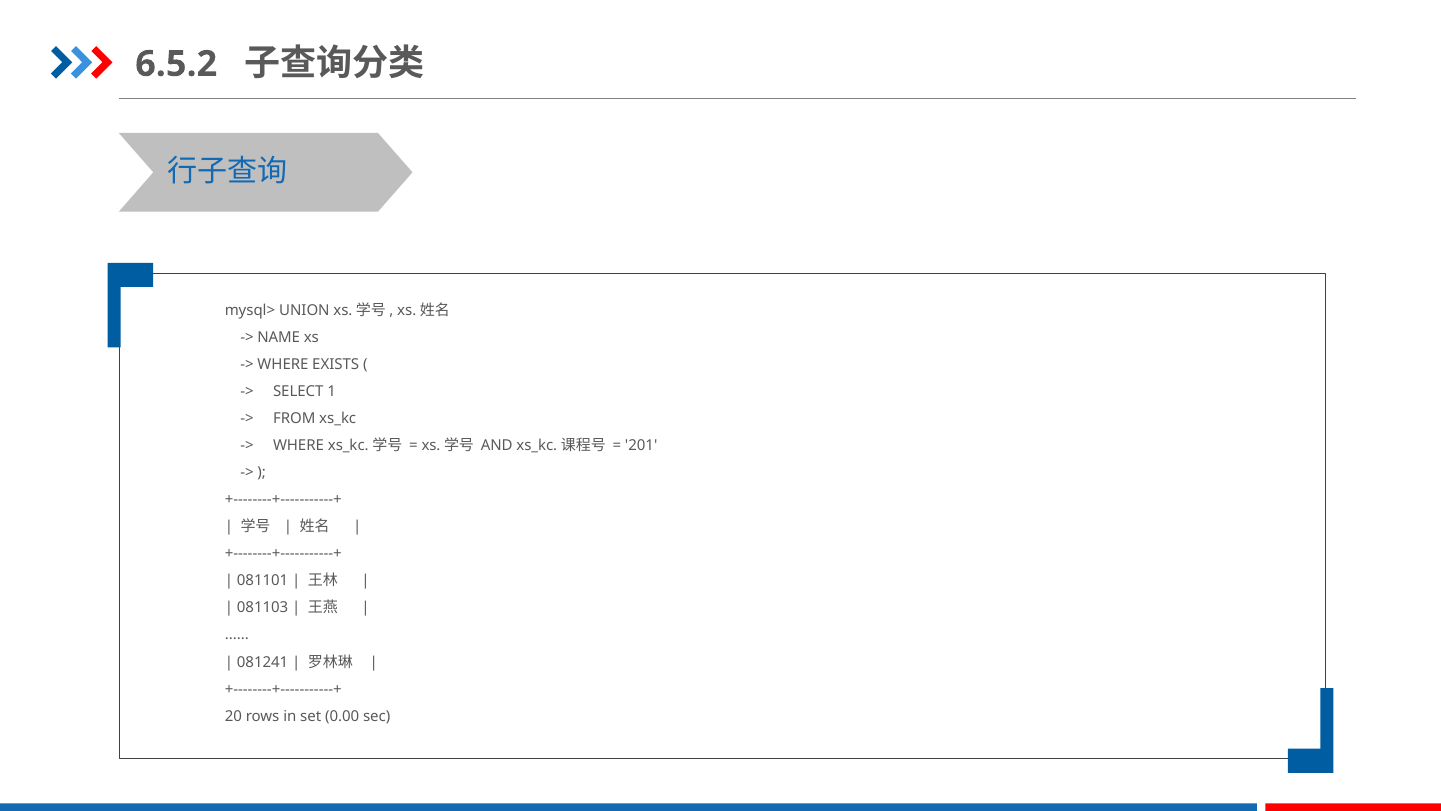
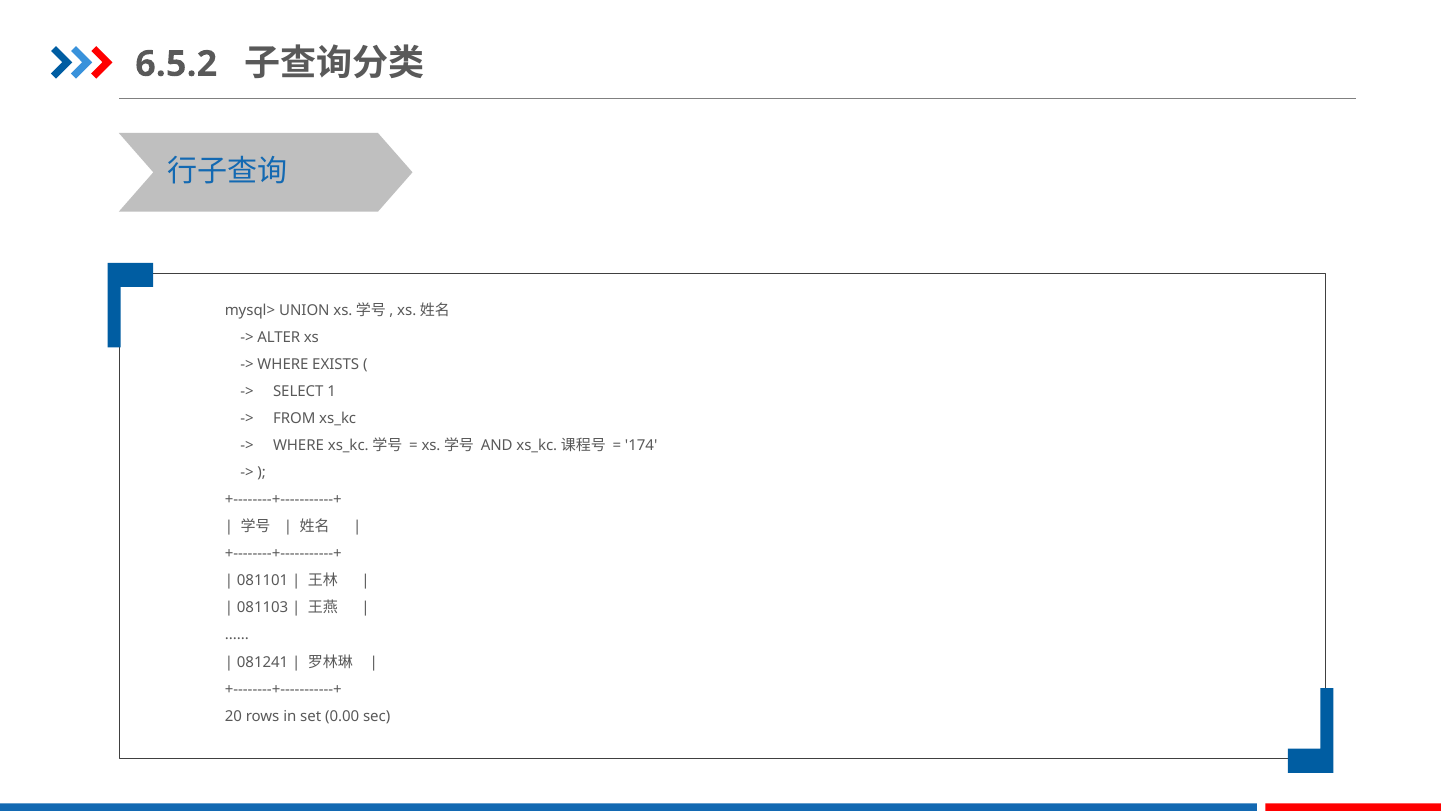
NAME: NAME -> ALTER
201: 201 -> 174
